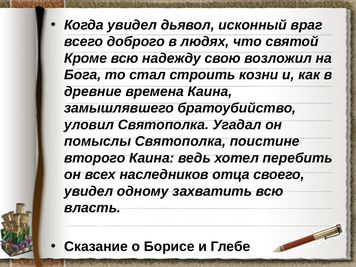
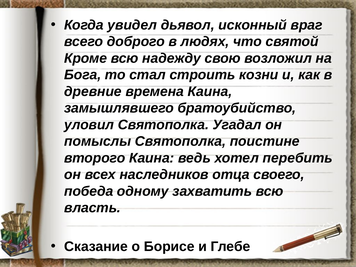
увидел at (89, 191): увидел -> победа
